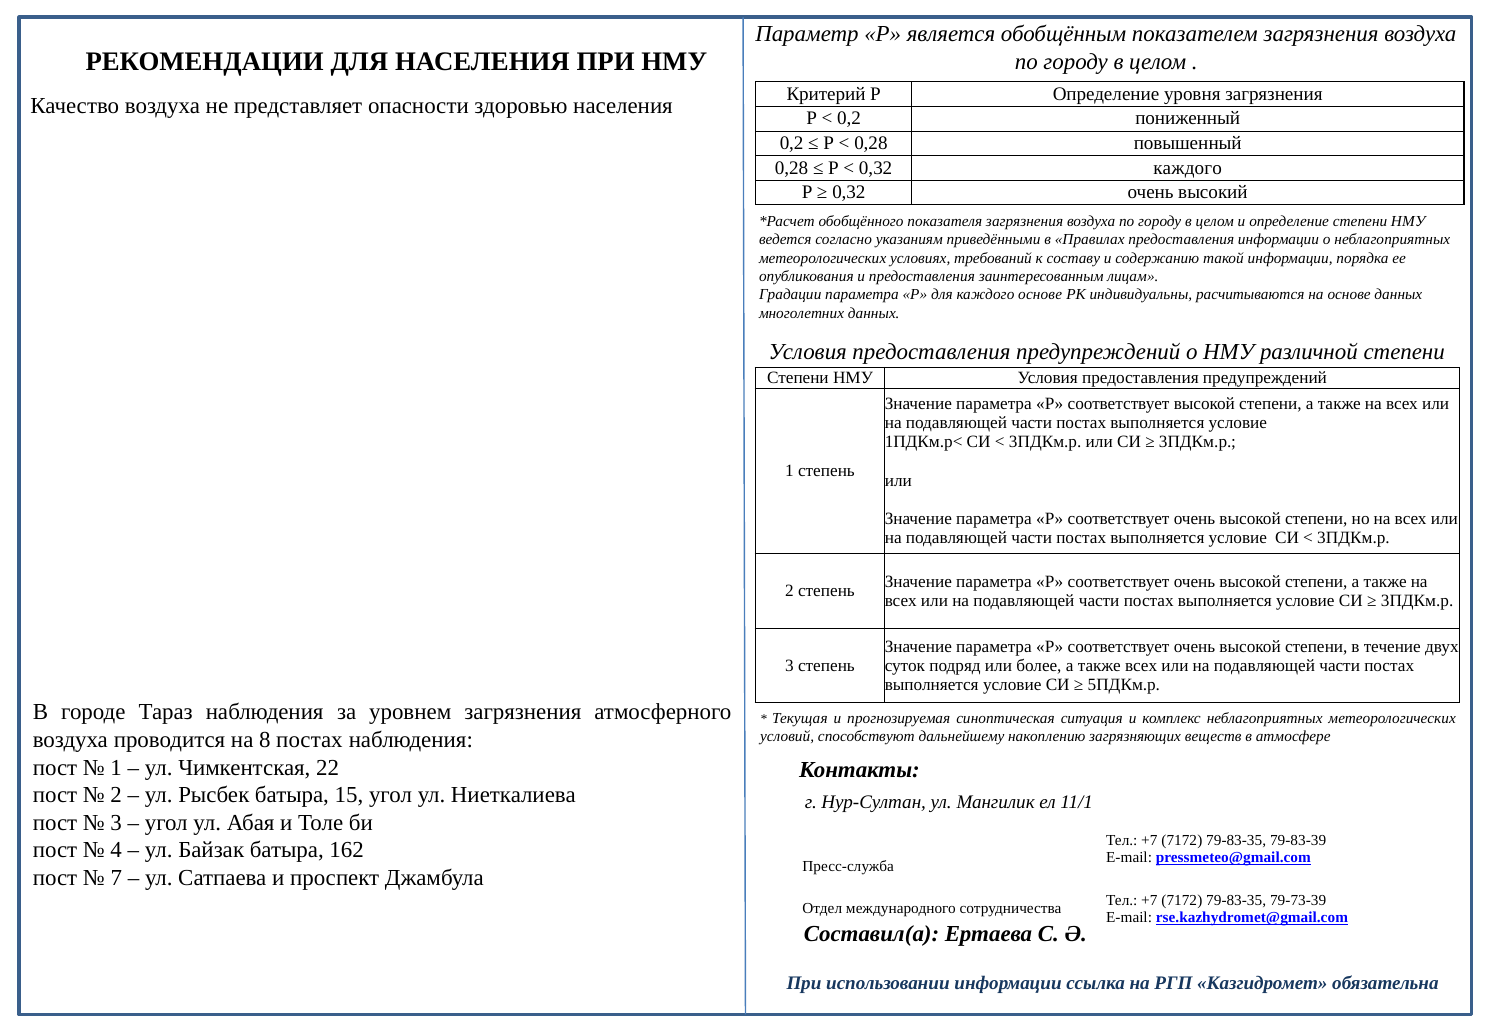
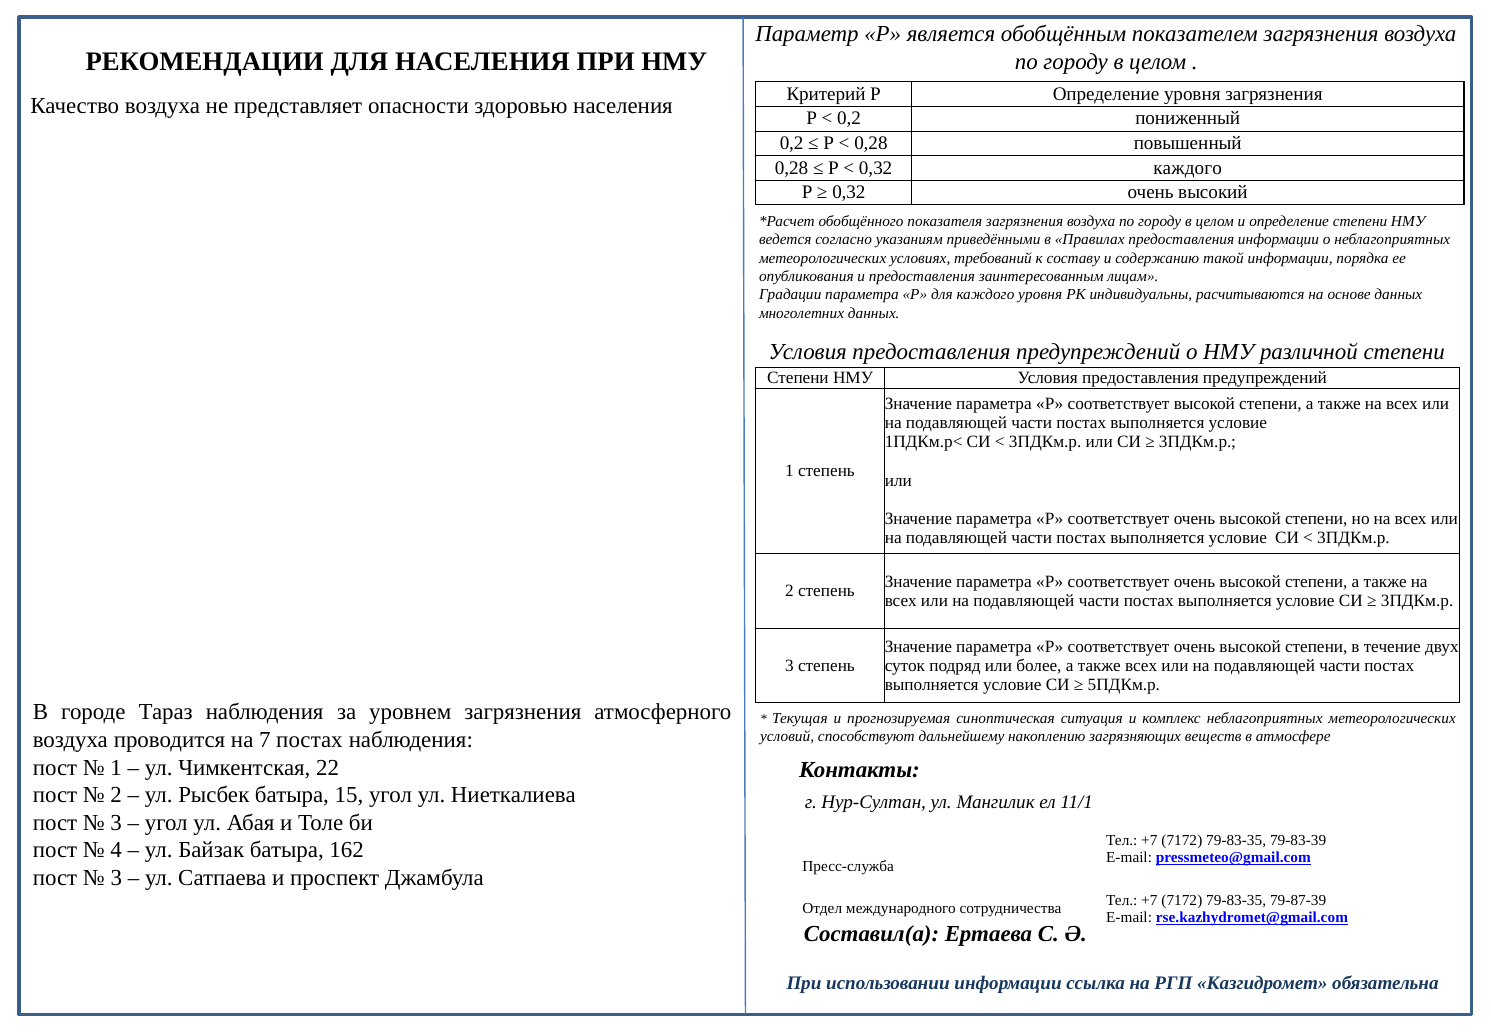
каждого основе: основе -> уровня
8: 8 -> 7
7 at (116, 878): 7 -> 3
79-73-39: 79-73-39 -> 79-87-39
